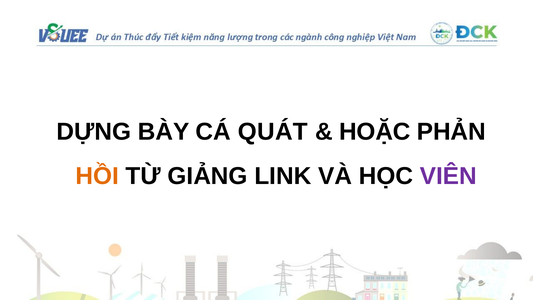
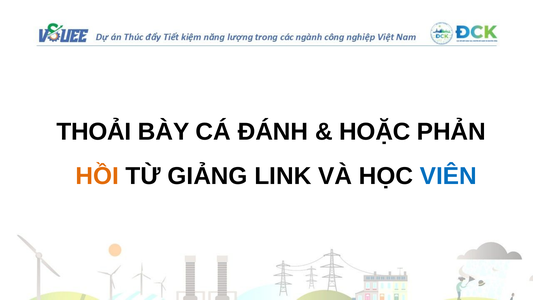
DỰNG: DỰNG -> THOẢI
QUÁT: QUÁT -> ĐÁNH
VIÊN colour: purple -> blue
